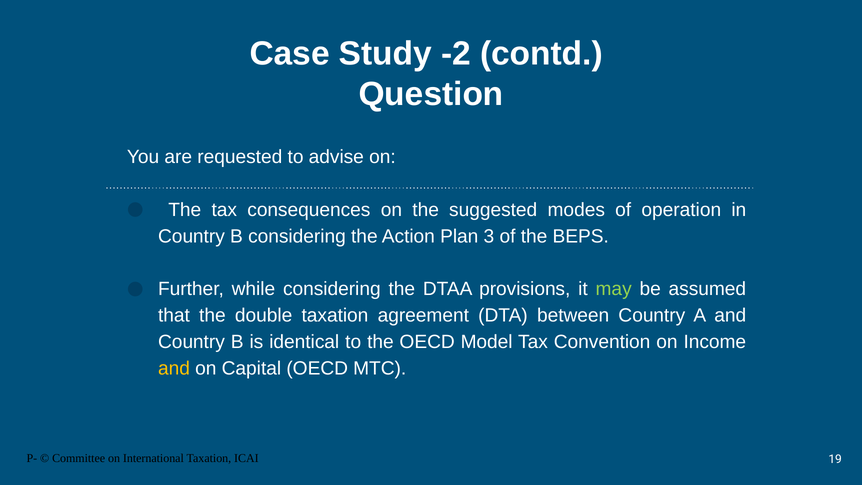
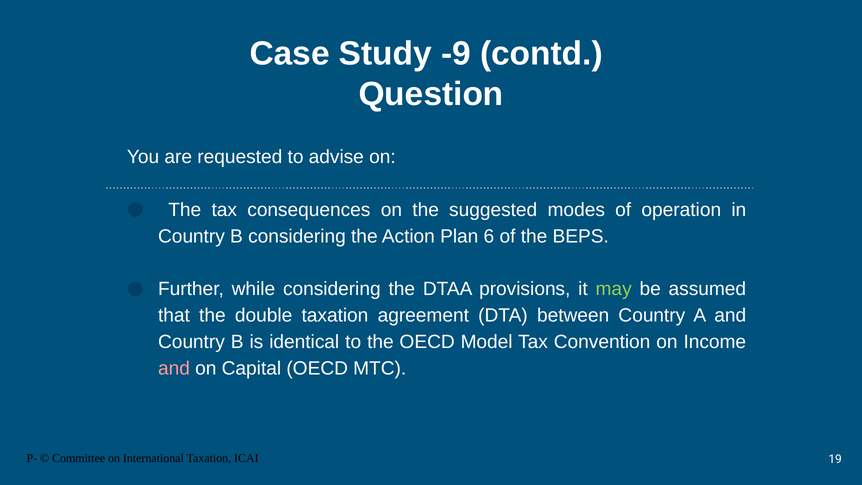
-2: -2 -> -9
3: 3 -> 6
and at (174, 368) colour: yellow -> pink
